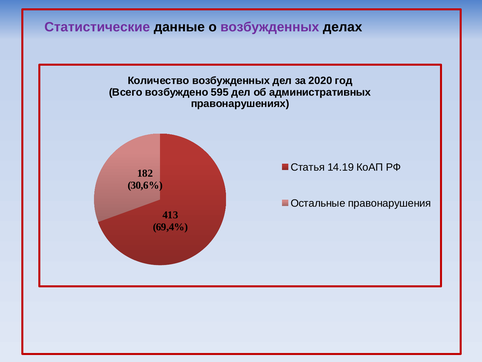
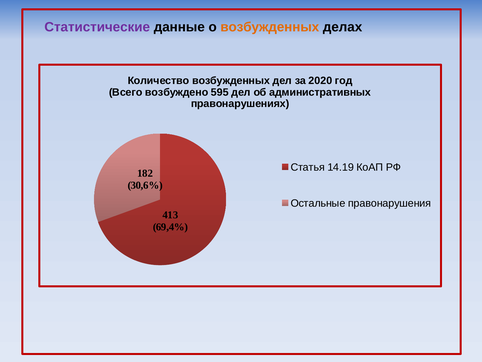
возбужденных at (270, 27) colour: purple -> orange
